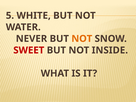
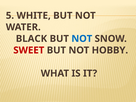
NEVER: NEVER -> BLACK
NOT at (82, 39) colour: orange -> blue
INSIDE: INSIDE -> HOBBY
